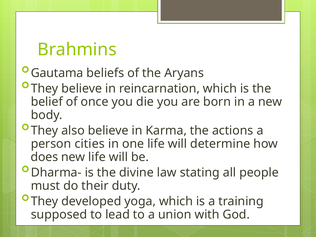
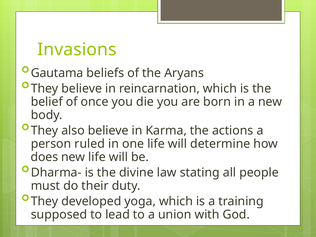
Brahmins: Brahmins -> Invasions
cities: cities -> ruled
